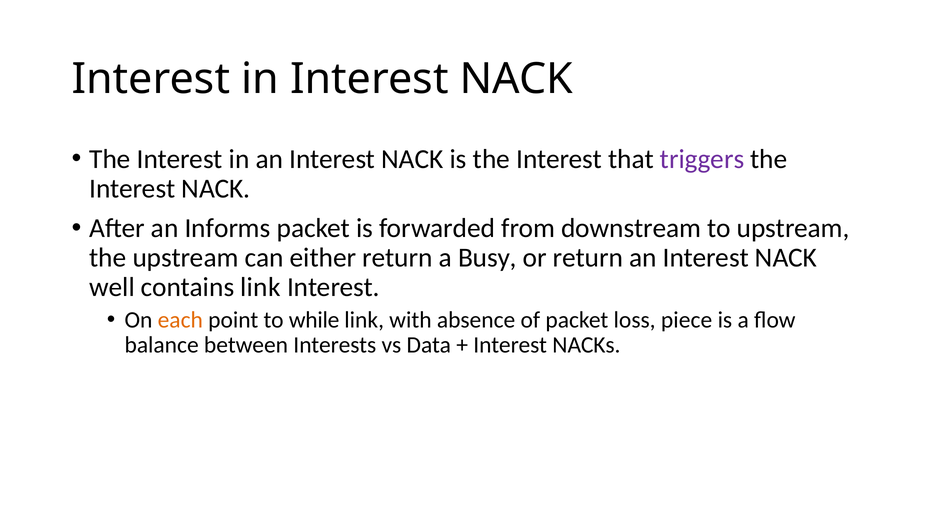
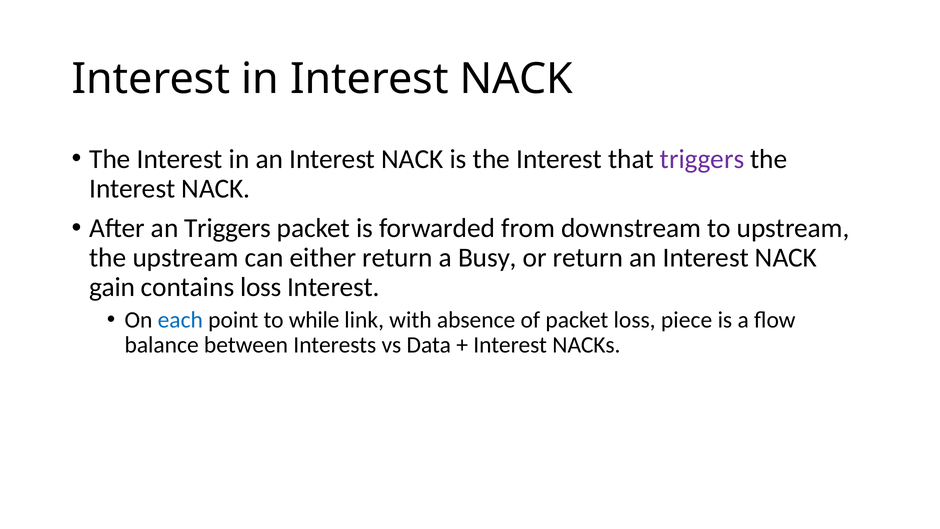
an Informs: Informs -> Triggers
well: well -> gain
contains link: link -> loss
each colour: orange -> blue
